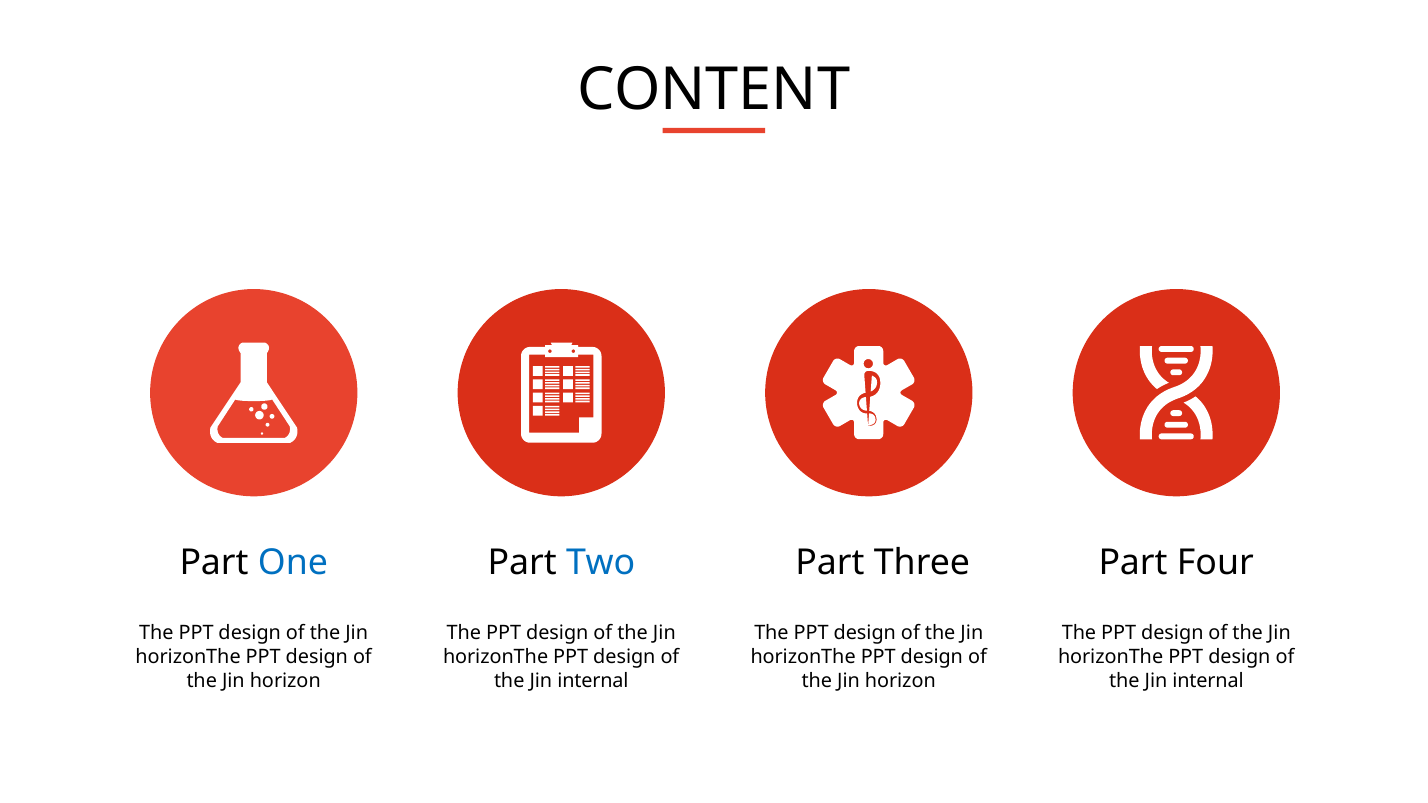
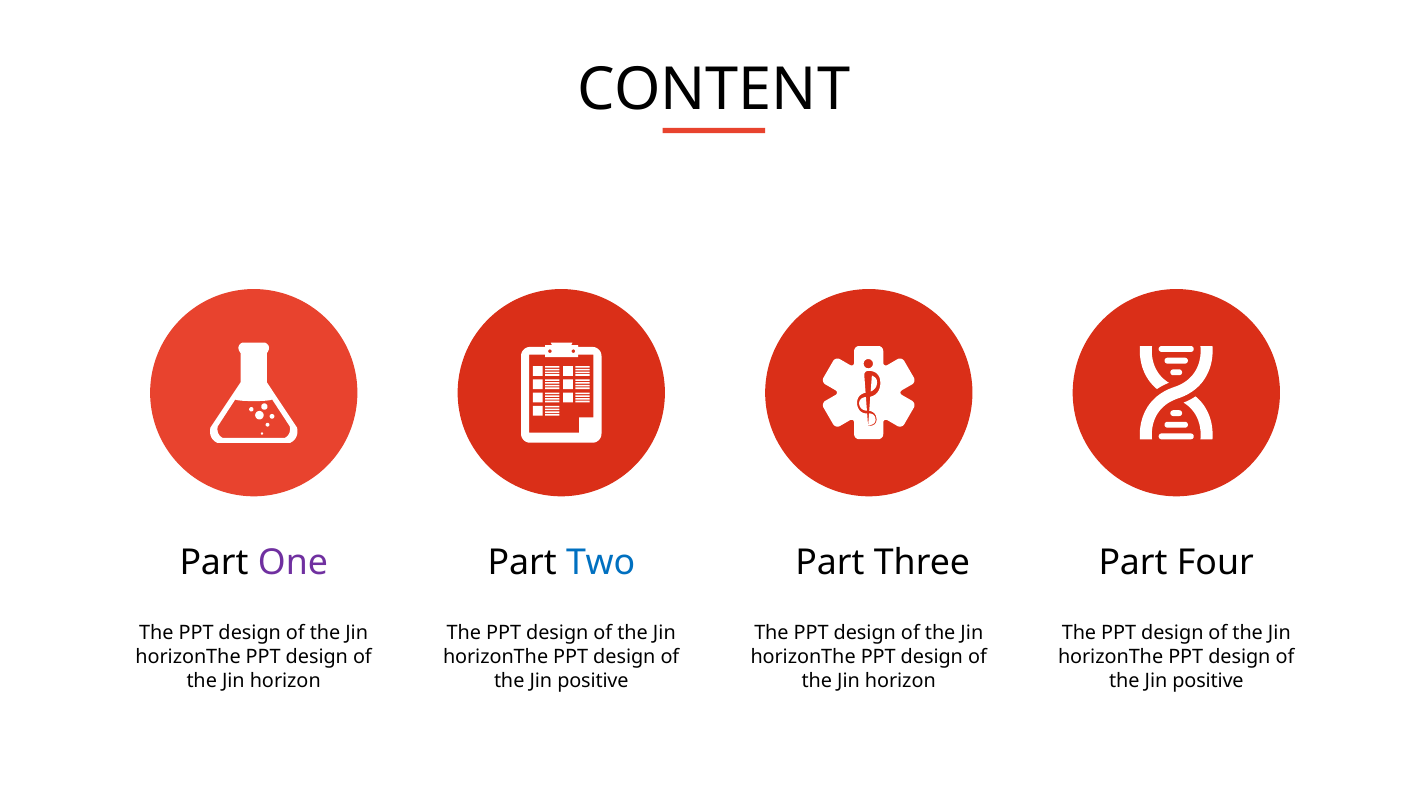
One colour: blue -> purple
internal at (593, 681): internal -> positive
internal at (1208, 681): internal -> positive
